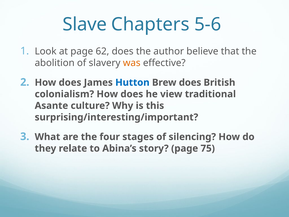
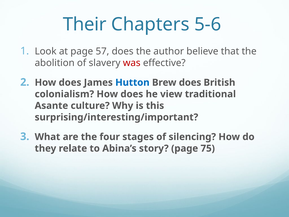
Slave: Slave -> Their
62: 62 -> 57
was colour: orange -> red
